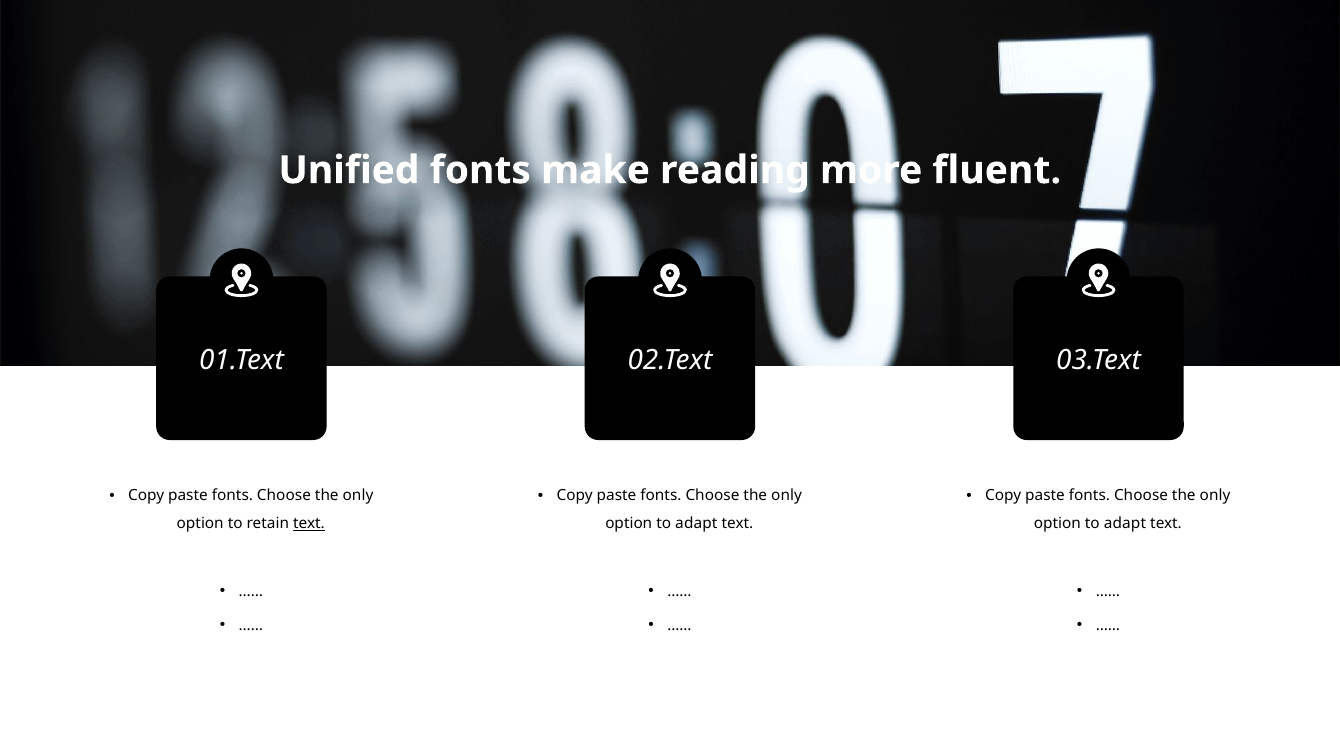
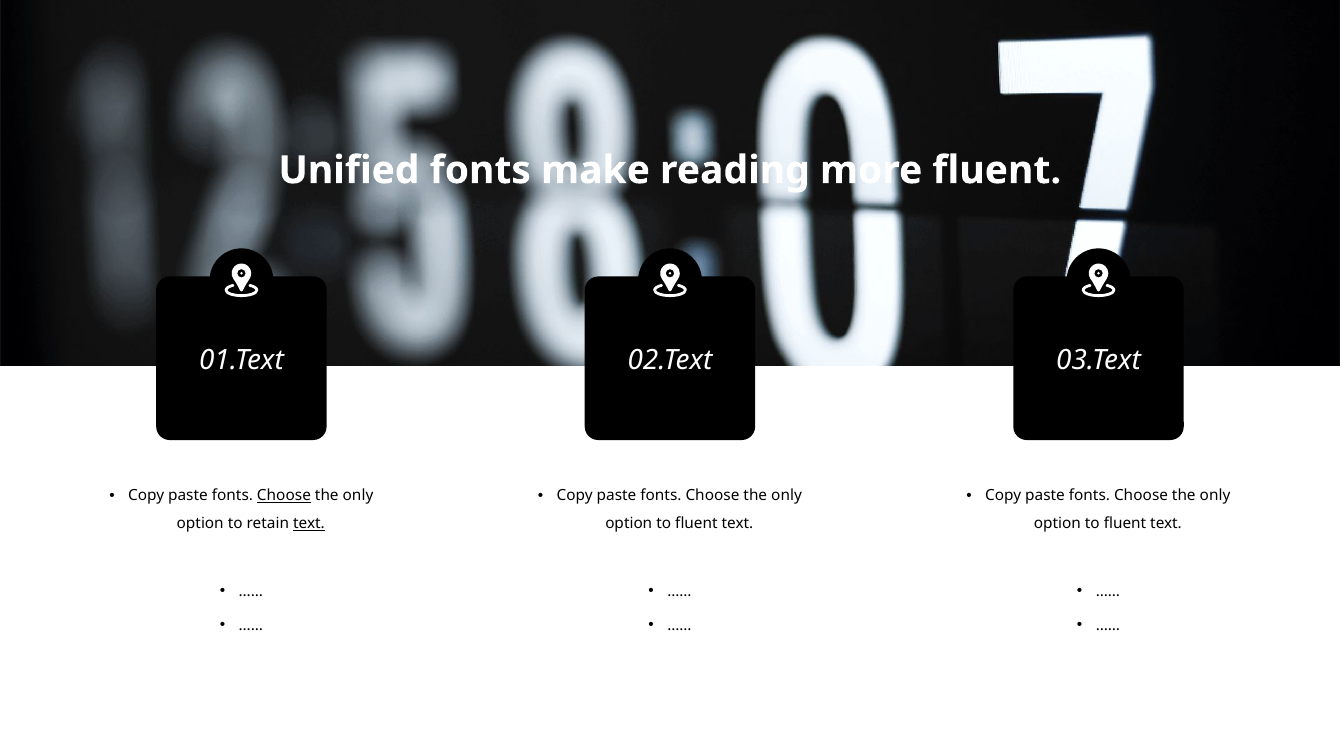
Choose at (284, 496) underline: none -> present
adapt at (696, 523): adapt -> fluent
adapt at (1125, 523): adapt -> fluent
